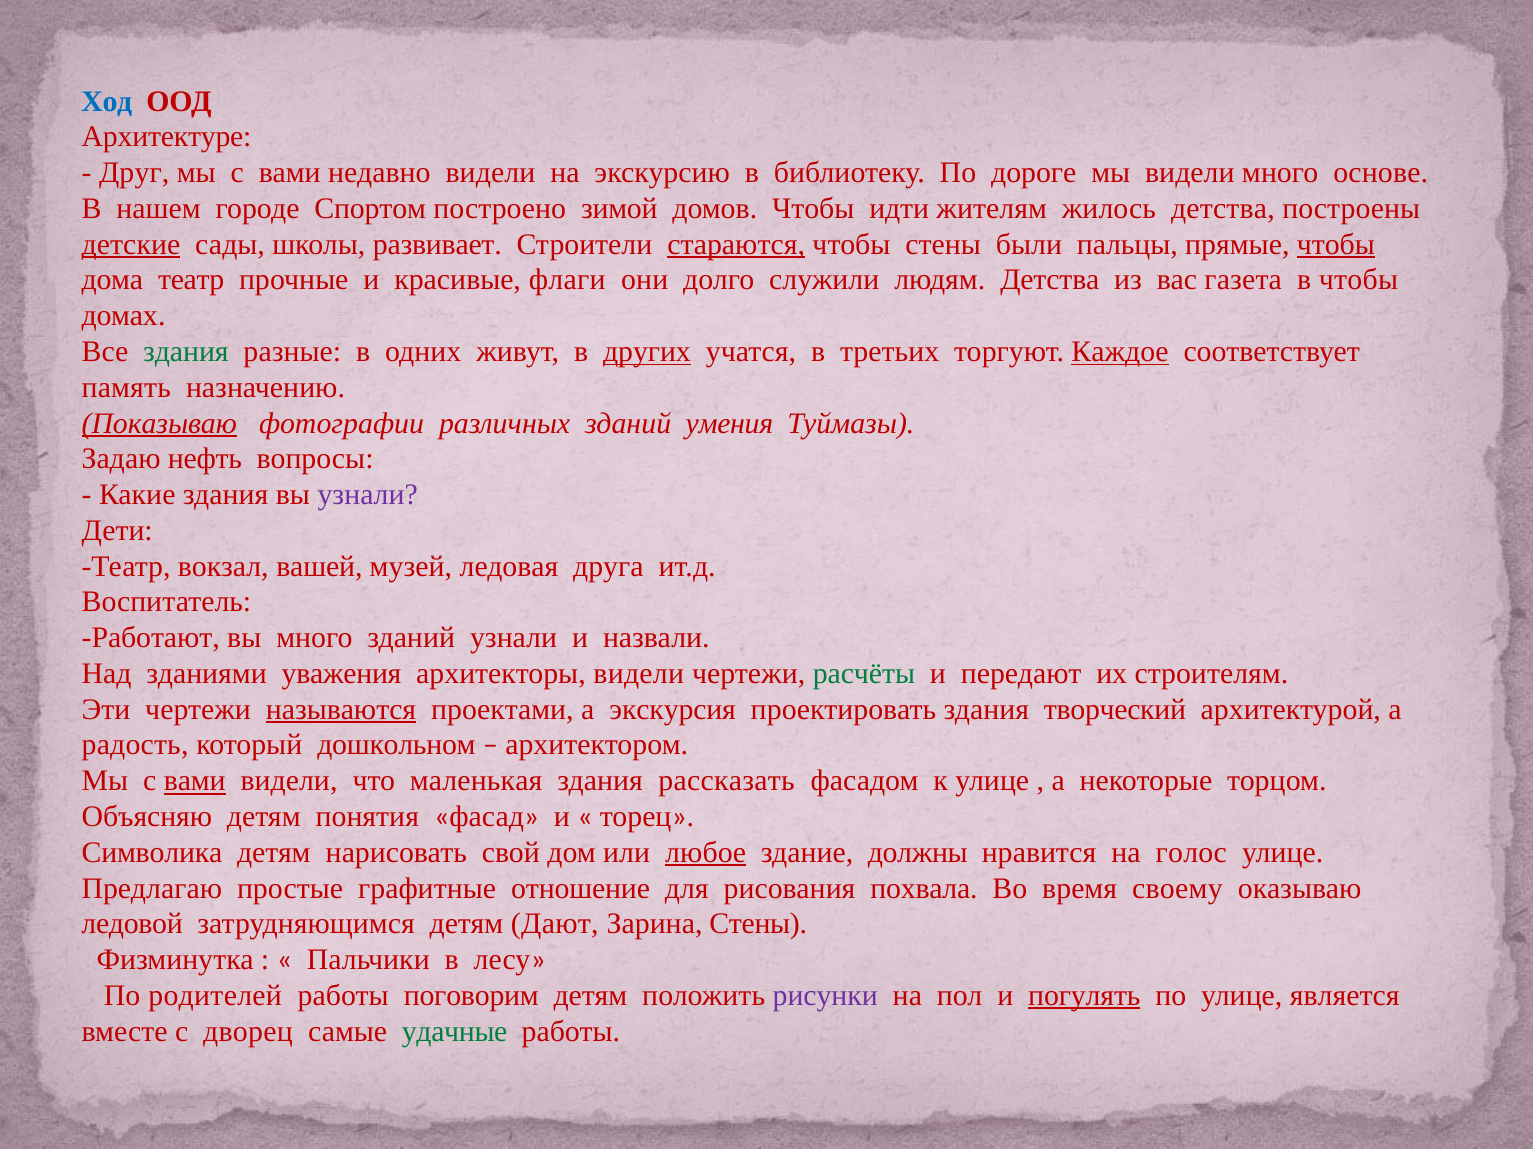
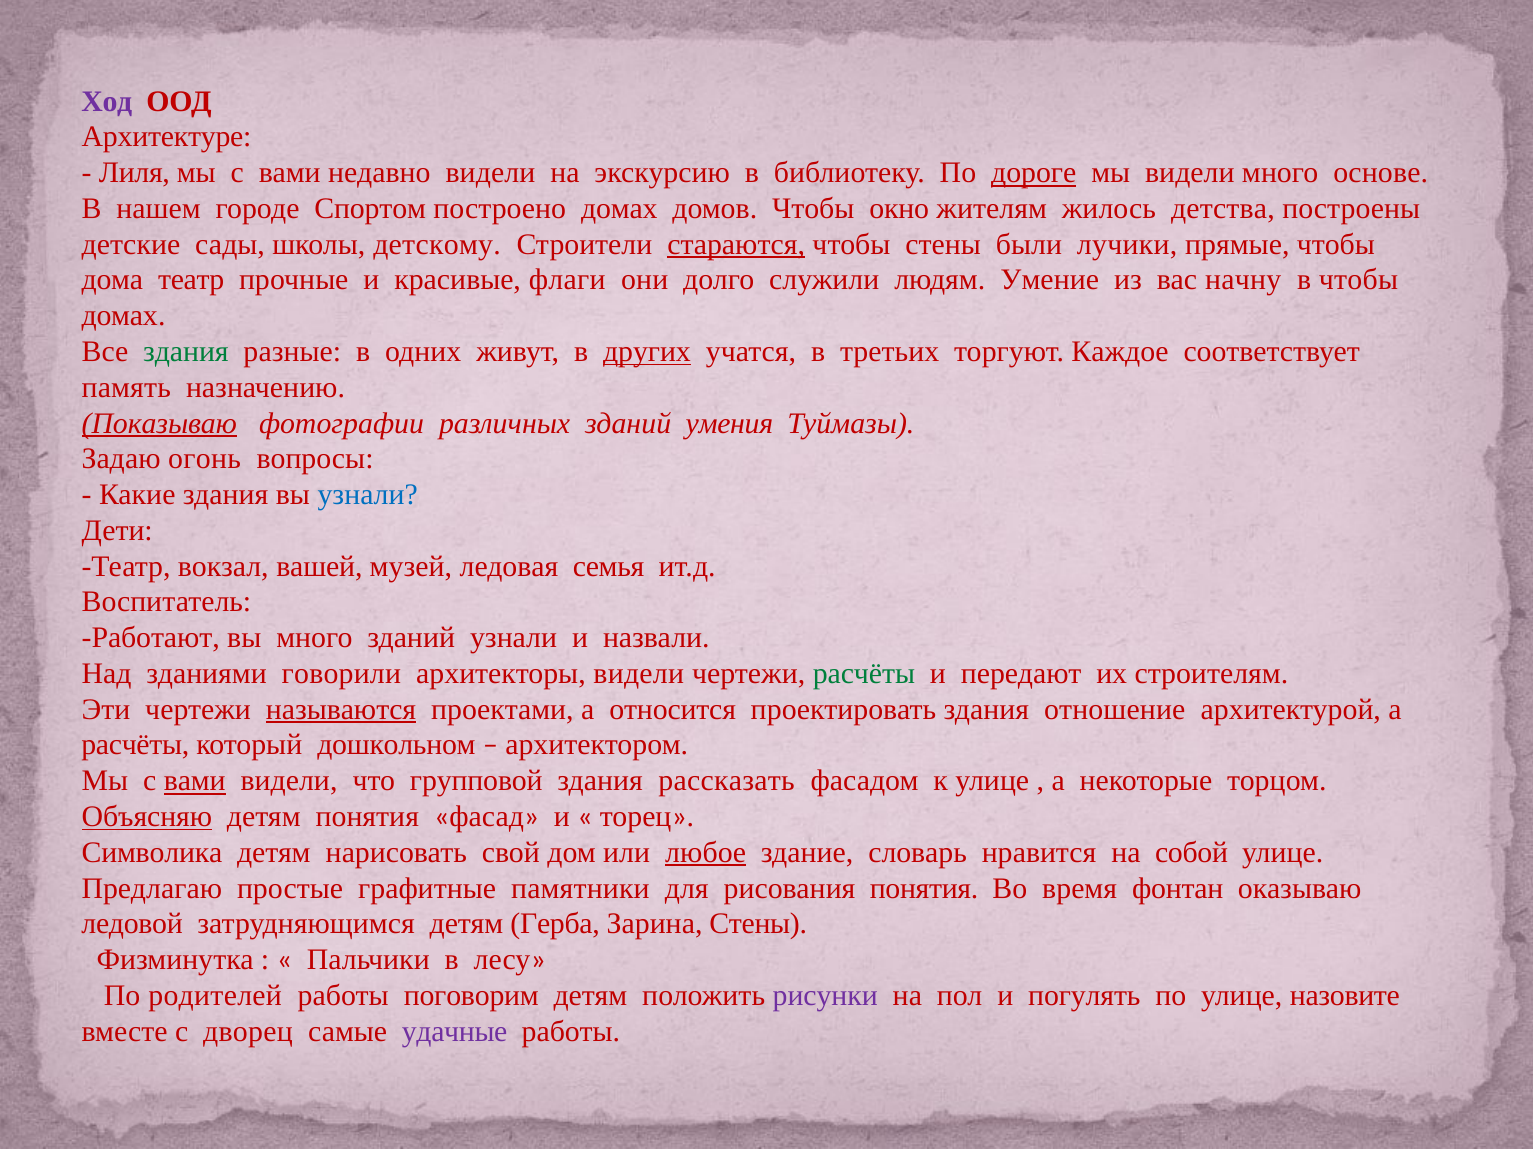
Ход colour: blue -> purple
Друг: Друг -> Лиля
дороге underline: none -> present
построено зимой: зимой -> домах
идти: идти -> окно
детские underline: present -> none
развивает: развивает -> детскому
пальцы: пальцы -> лучики
чтобы at (1336, 245) underline: present -> none
людям Детства: Детства -> Умение
газета: газета -> начну
Каждое underline: present -> none
нефть: нефть -> огонь
узнали at (368, 495) colour: purple -> blue
друга: друга -> семья
уважения: уважения -> говорили
экскурсия: экскурсия -> относится
творческий: творческий -> отношение
радость at (135, 746): радость -> расчёты
маленькая: маленькая -> групповой
Объясняю underline: none -> present
должны: должны -> словарь
голос: голос -> собой
отношение: отношение -> памятники
рисования похвала: похвала -> понятия
своему: своему -> фонтан
Дают: Дают -> Герба
погулять underline: present -> none
является: является -> назовите
удачные colour: green -> purple
